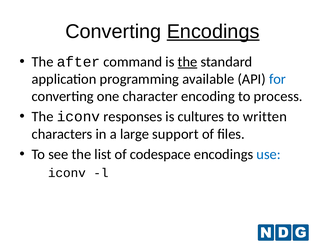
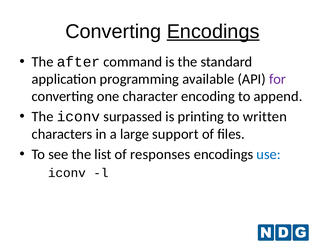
the at (188, 62) underline: present -> none
for colour: blue -> purple
process: process -> append
responses: responses -> surpassed
cultures: cultures -> printing
codespace: codespace -> responses
